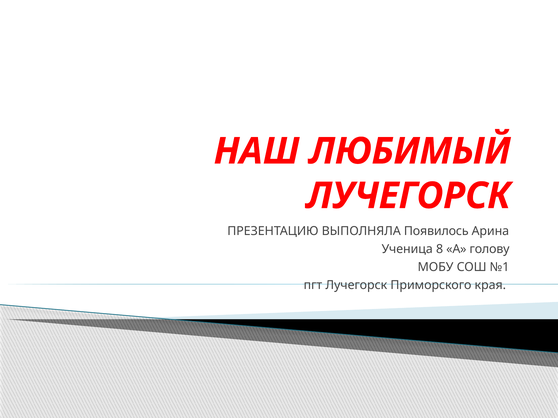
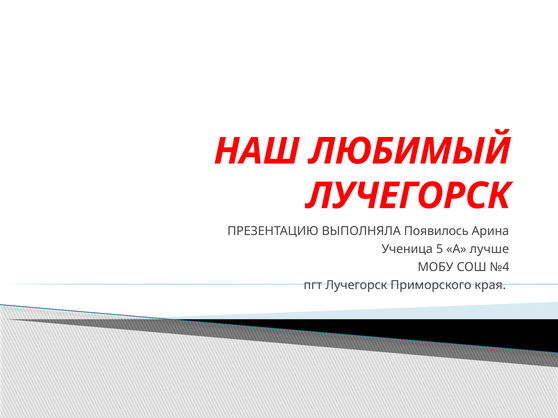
8: 8 -> 5
голову: голову -> лучше
№1: №1 -> №4
